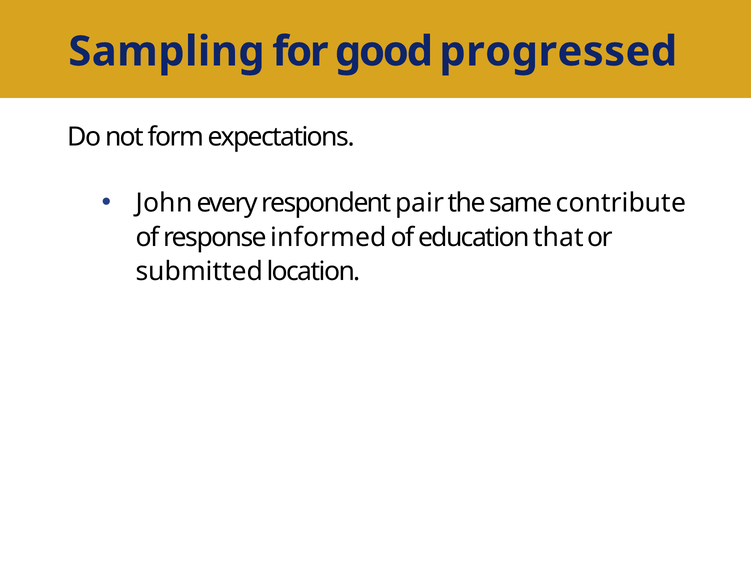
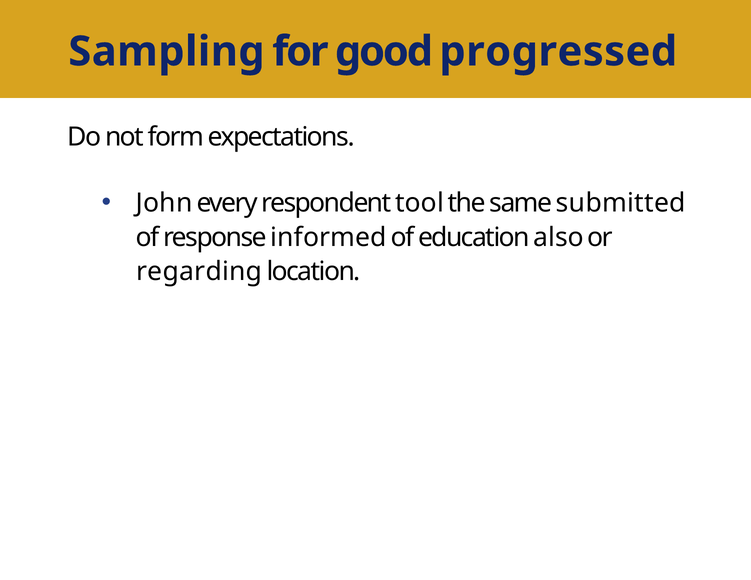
pair: pair -> tool
contribute: contribute -> submitted
that: that -> also
submitted: submitted -> regarding
